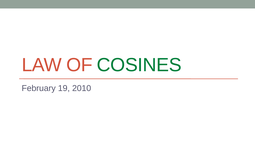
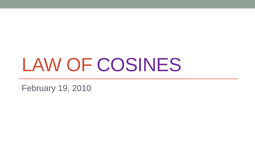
COSINES colour: green -> purple
